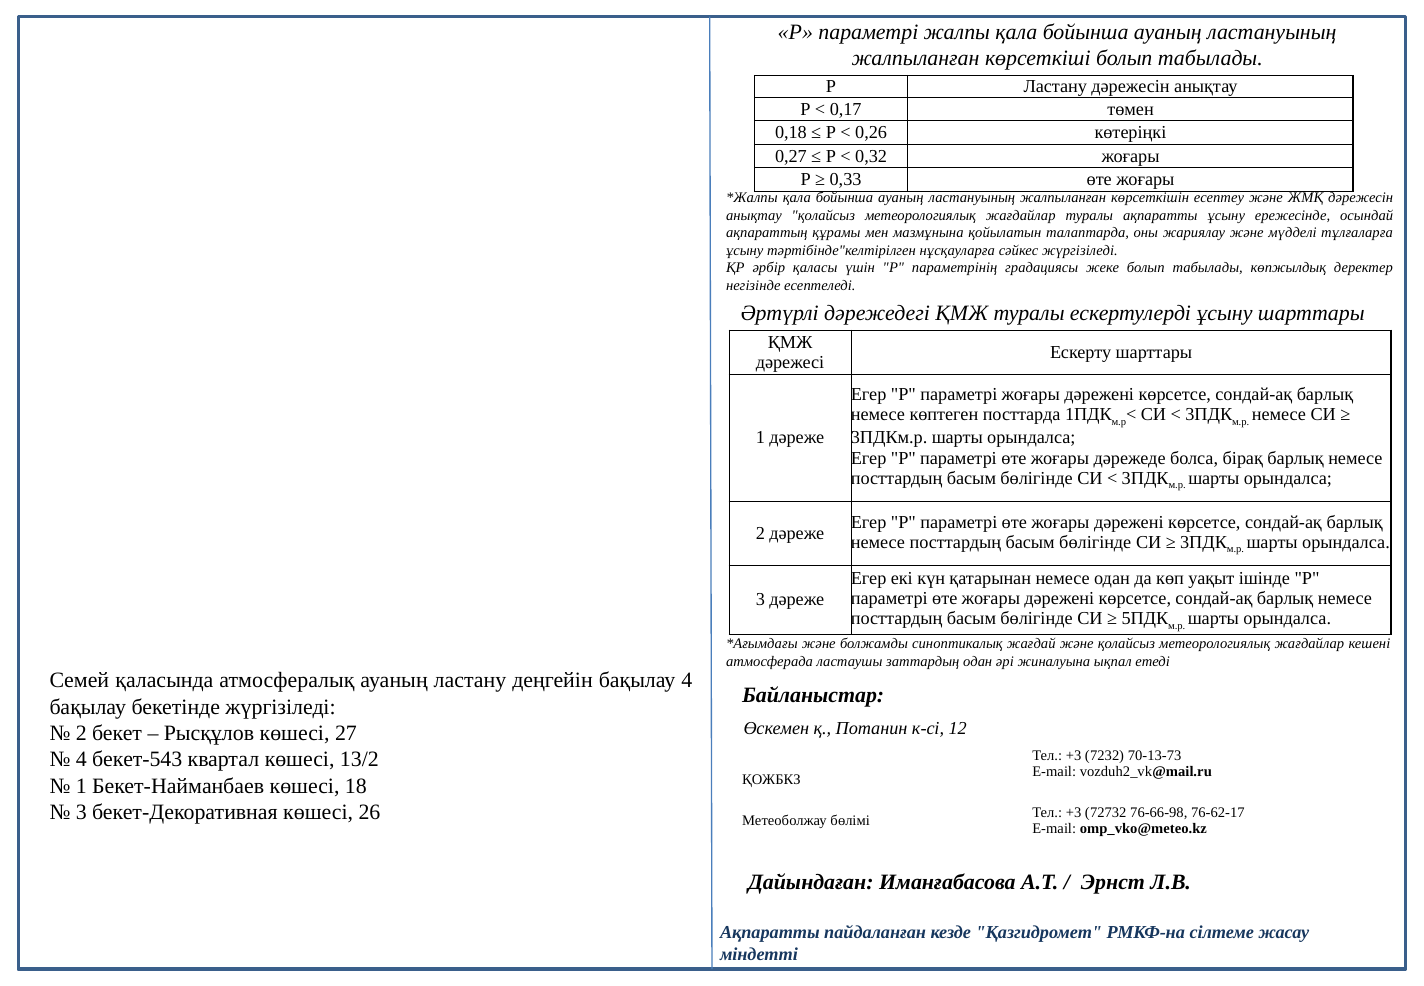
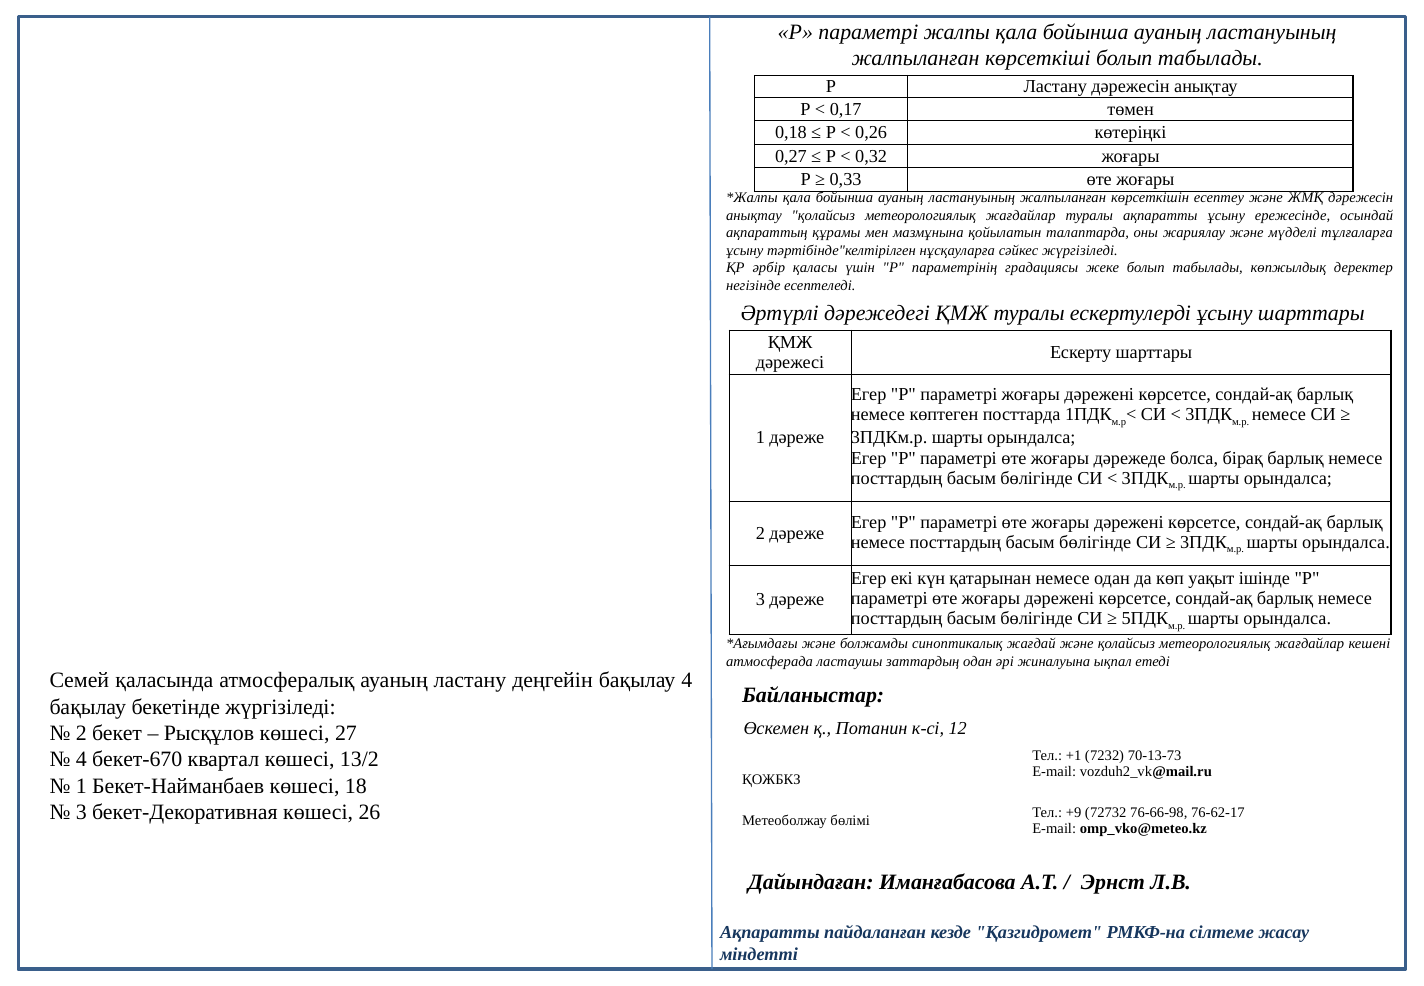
+3 at (1074, 755): +3 -> +1
бекет-543: бекет-543 -> бекет-670
+3 at (1074, 812): +3 -> +9
